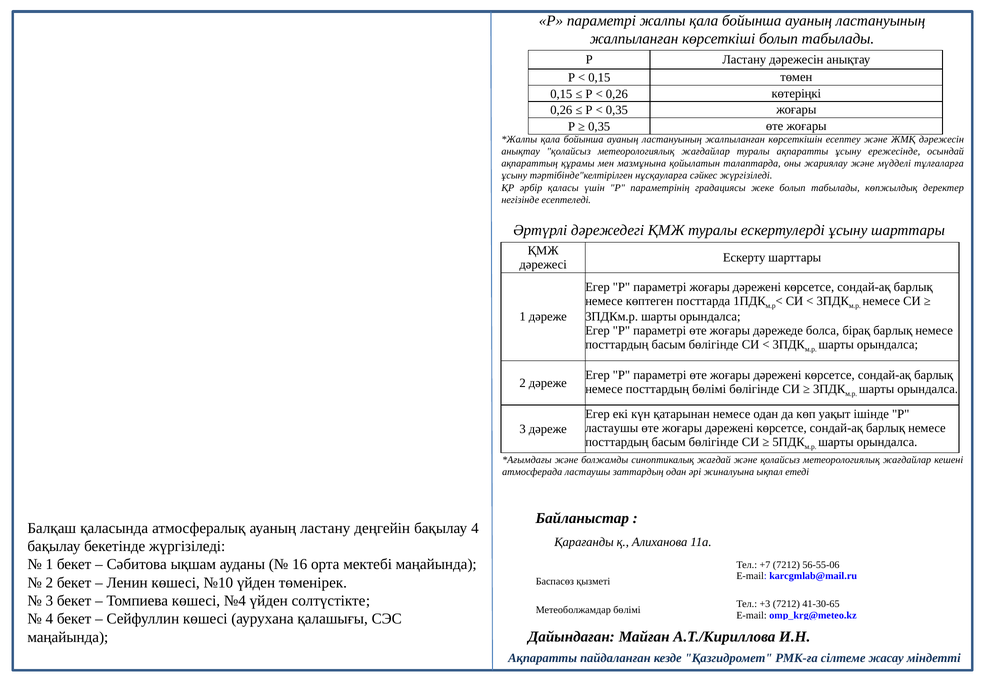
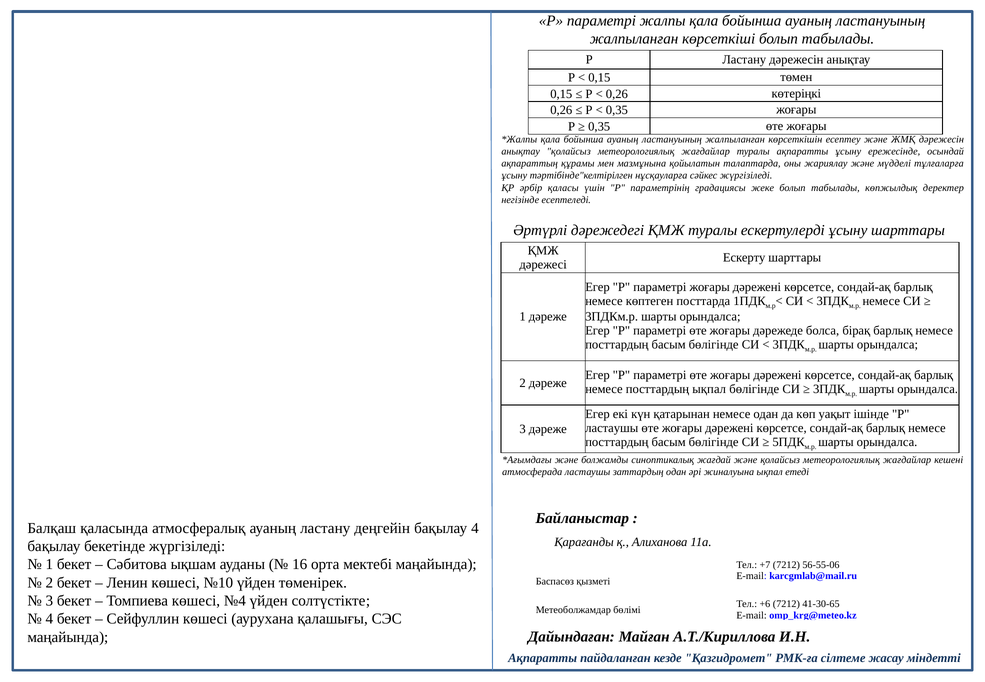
посттардың бөлімі: бөлімі -> ықпал
+3: +3 -> +6
